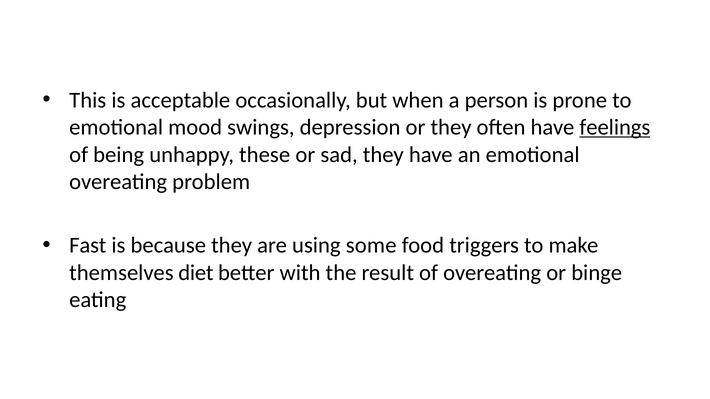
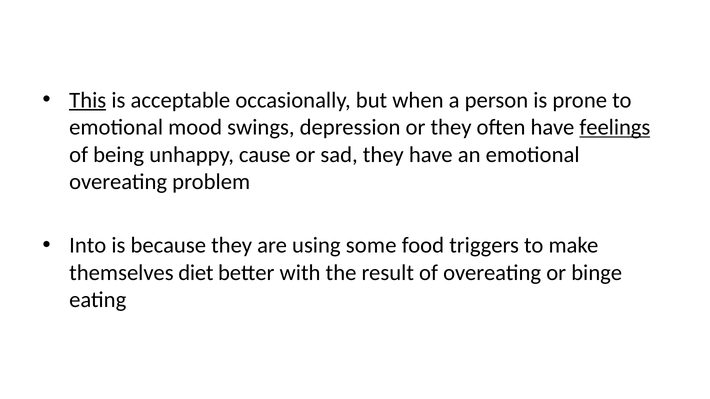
This underline: none -> present
these: these -> cause
Fast: Fast -> Into
